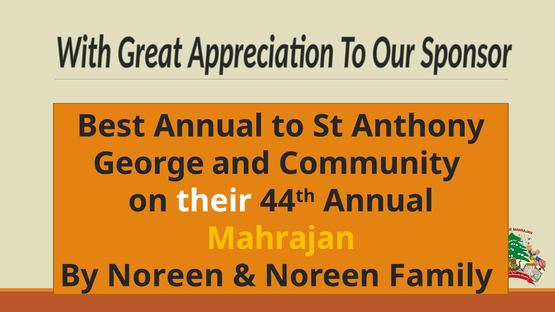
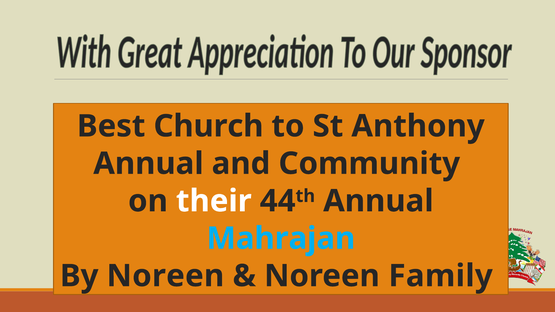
Best Annual: Annual -> Church
George at (149, 164): George -> Annual
Mahrajan colour: yellow -> light blue
